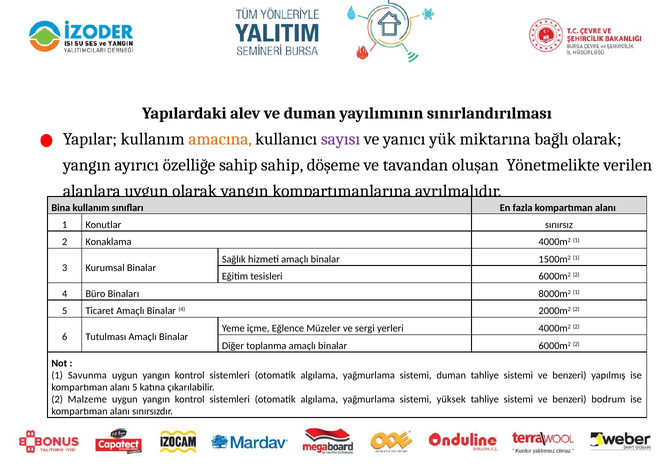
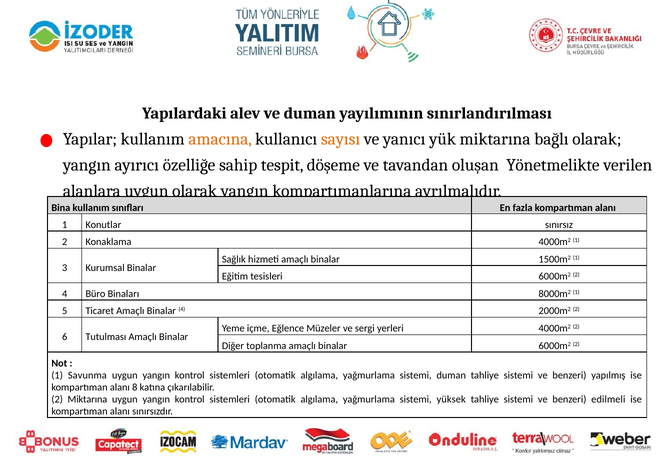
sayısı colour: purple -> orange
sahip sahip: sahip -> tespit
alanı 5: 5 -> 8
2 Malzeme: Malzeme -> Miktarına
bodrum: bodrum -> edilmeli
